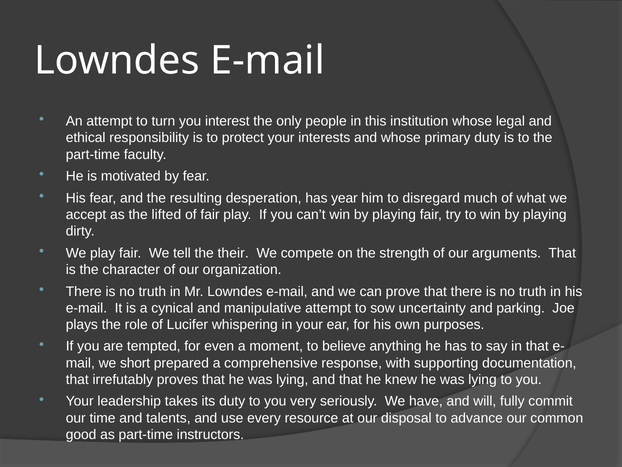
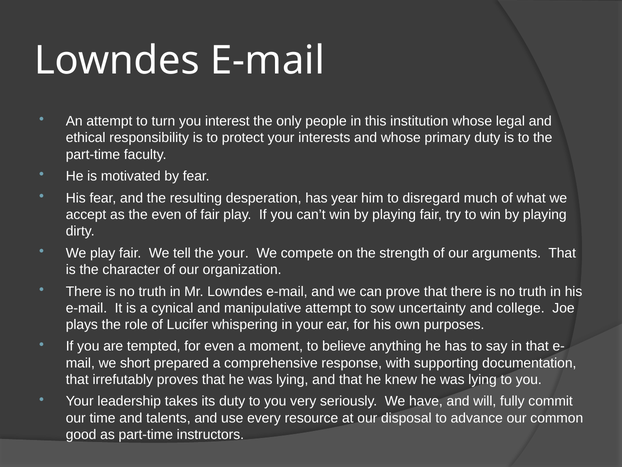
the lifted: lifted -> even
the their: their -> your
parking: parking -> college
